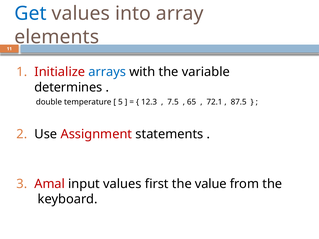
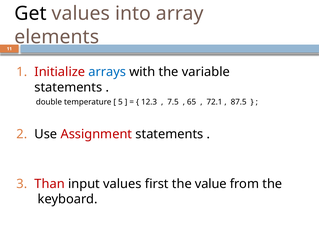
Get colour: blue -> black
determines at (68, 87): determines -> statements
Amal: Amal -> Than
